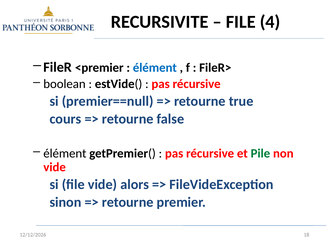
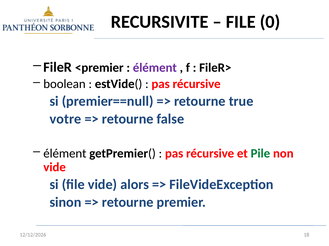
4: 4 -> 0
élément at (155, 68) colour: blue -> purple
cours: cours -> votre
